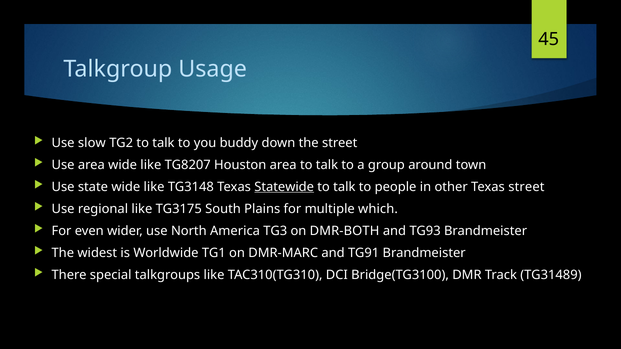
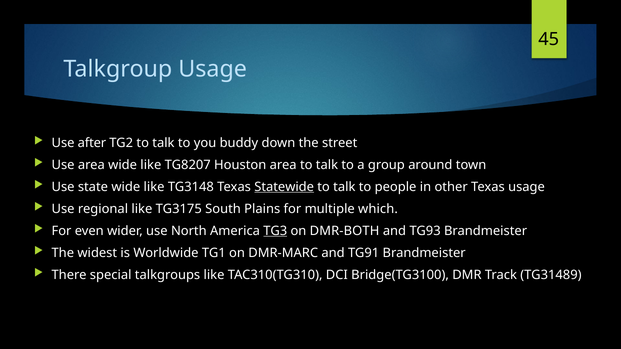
slow: slow -> after
Texas street: street -> usage
TG3 underline: none -> present
